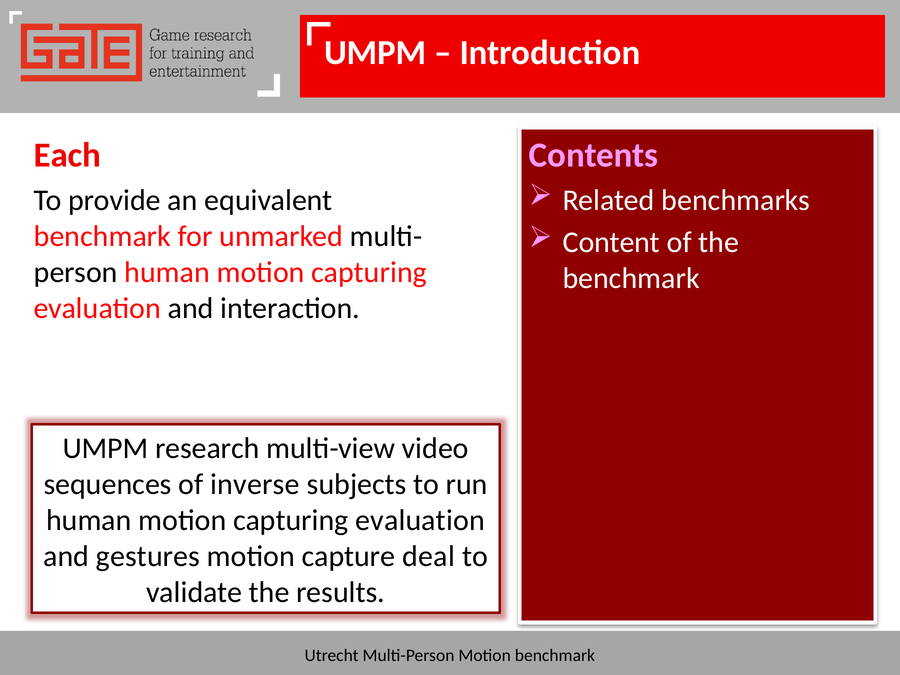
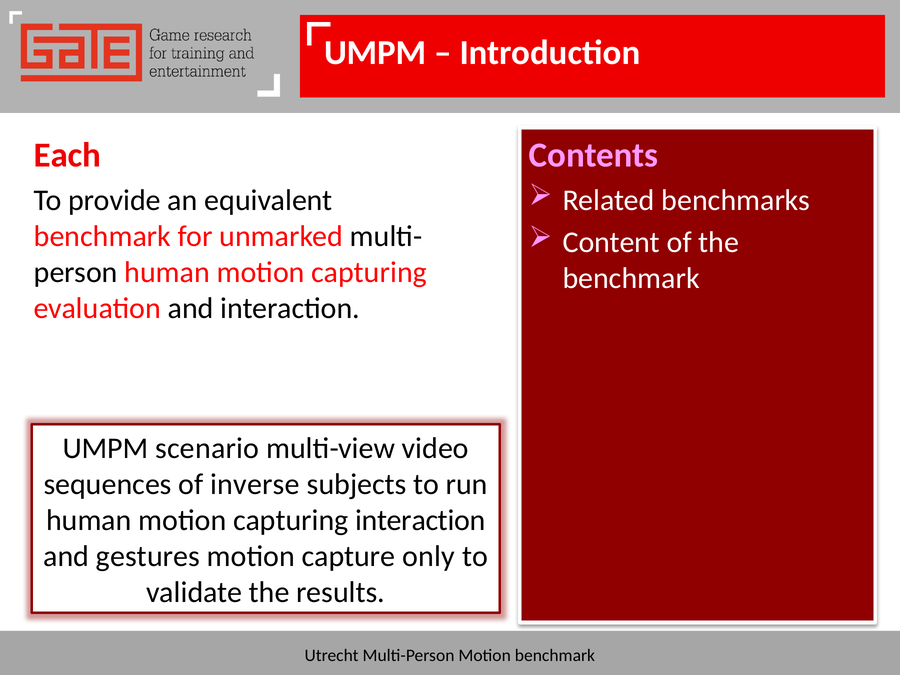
research: research -> scenario
evaluation at (420, 521): evaluation -> interaction
deal: deal -> only
